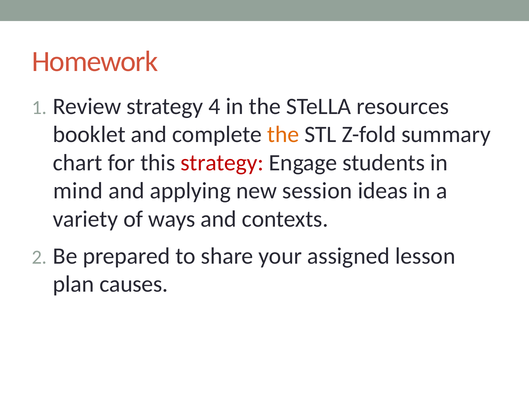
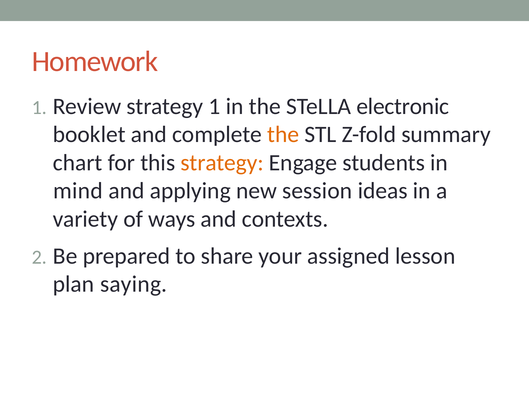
strategy 4: 4 -> 1
resources: resources -> electronic
strategy at (222, 163) colour: red -> orange
causes: causes -> saying
